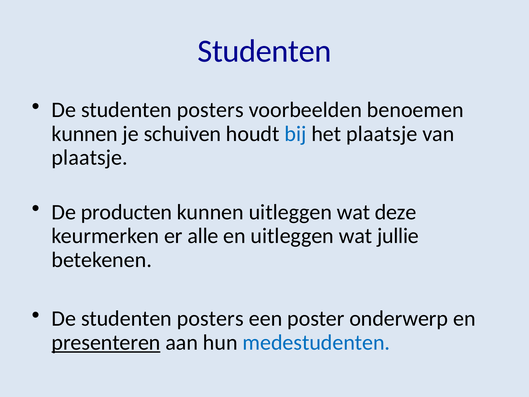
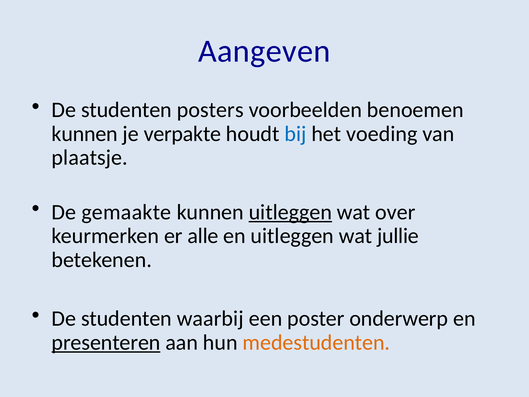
Studenten at (265, 51): Studenten -> Aangeven
schuiven: schuiven -> verpakte
het plaatsje: plaatsje -> voeding
producten: producten -> gemaakte
uitleggen at (290, 212) underline: none -> present
deze: deze -> over
posters at (210, 318): posters -> waarbij
medestudenten colour: blue -> orange
